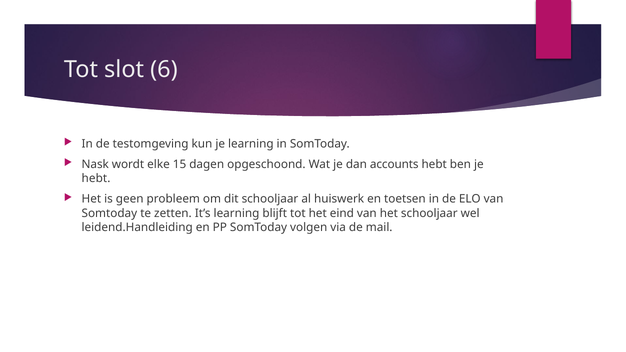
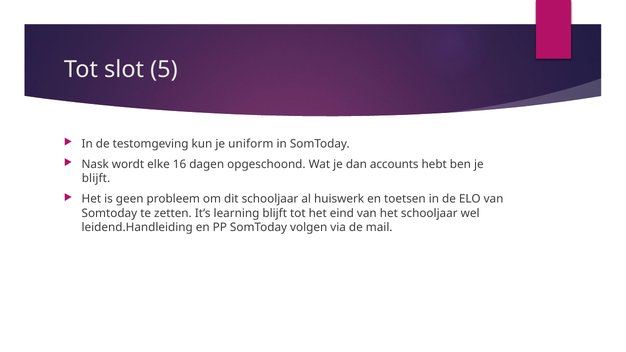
6: 6 -> 5
je learning: learning -> uniform
15: 15 -> 16
hebt at (96, 179): hebt -> blijft
